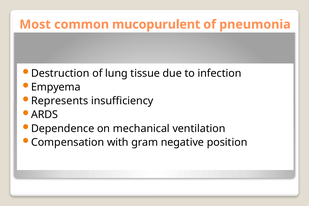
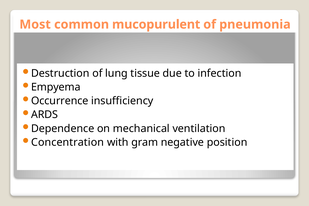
Represents: Represents -> Occurrence
Compensation: Compensation -> Concentration
